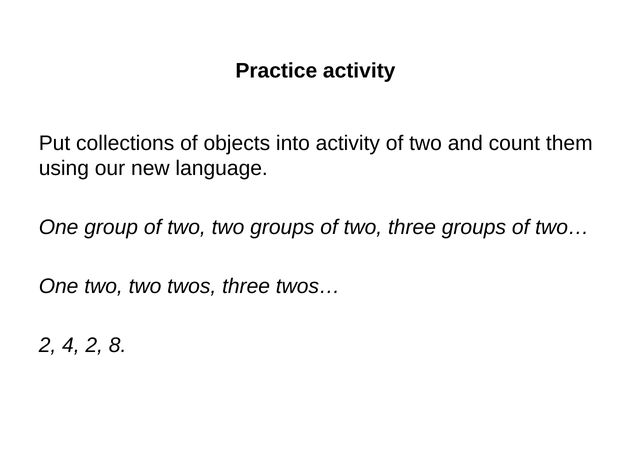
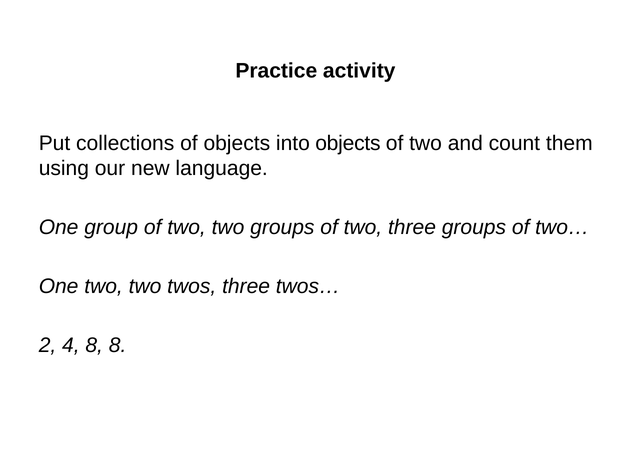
into activity: activity -> objects
4 2: 2 -> 8
